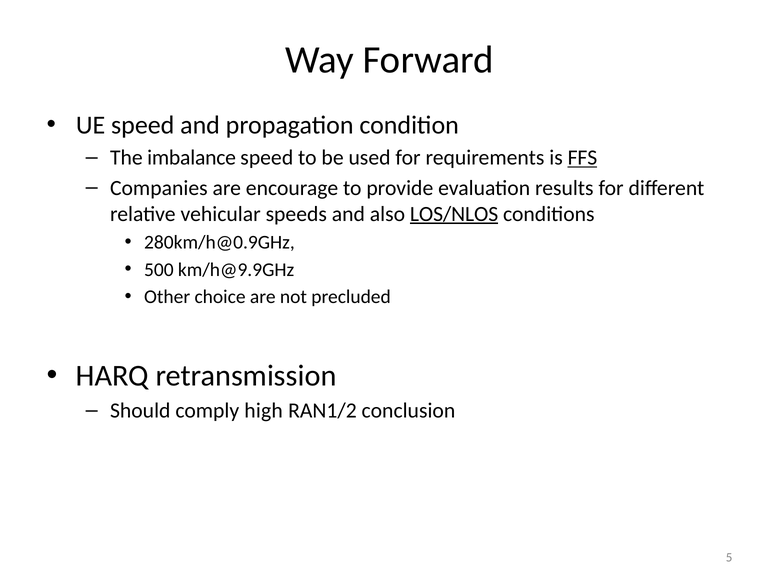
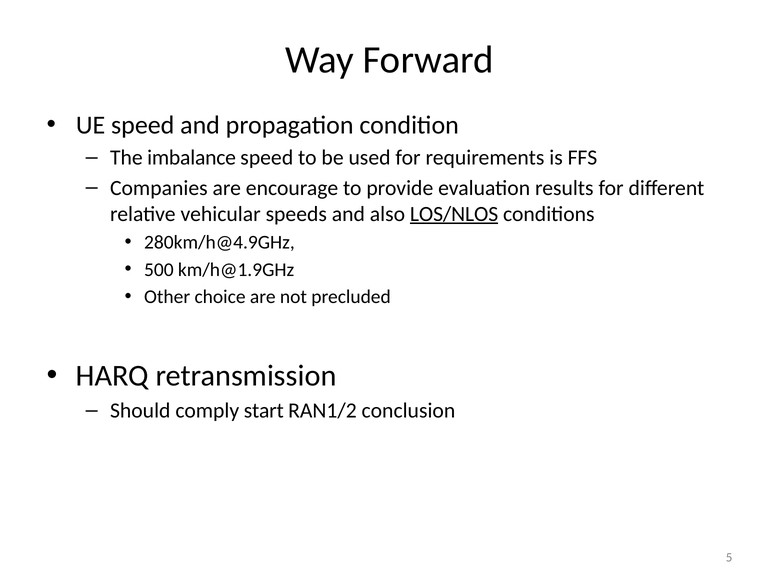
FFS underline: present -> none
280km/h@0.9GHz: 280km/h@0.9GHz -> 280km/h@4.9GHz
km/h@9.9GHz: km/h@9.9GHz -> km/h@1.9GHz
high: high -> start
